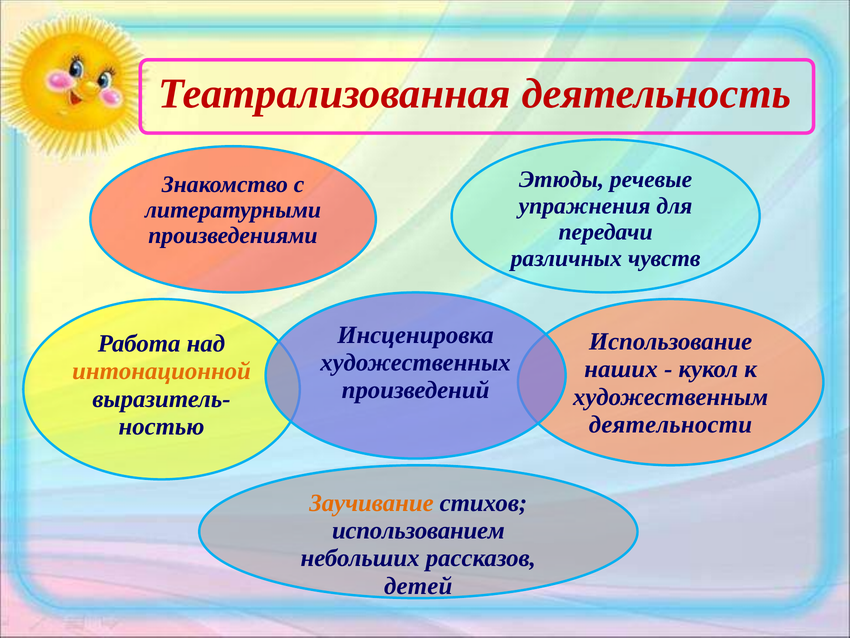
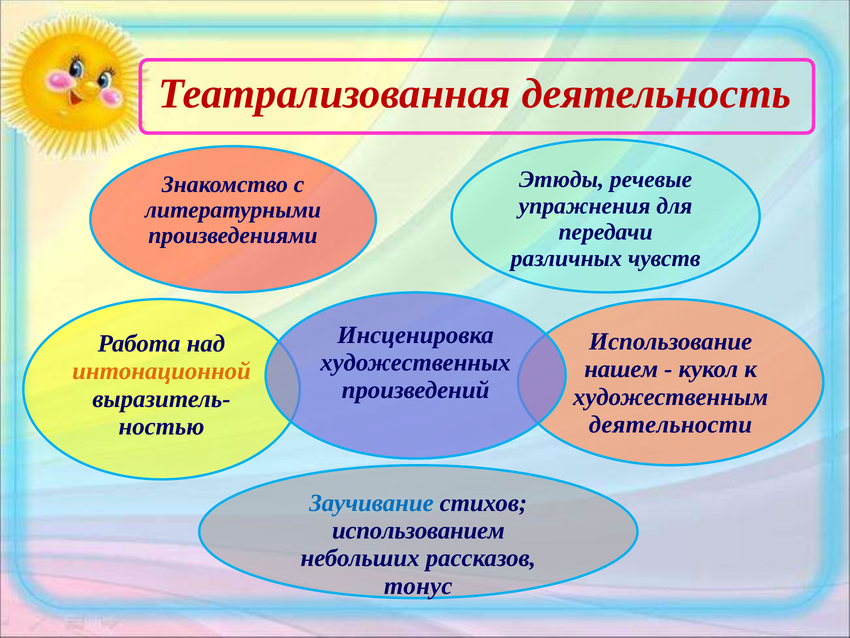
наших: наших -> нашем
Заучивание colour: orange -> blue
детей: детей -> тонус
